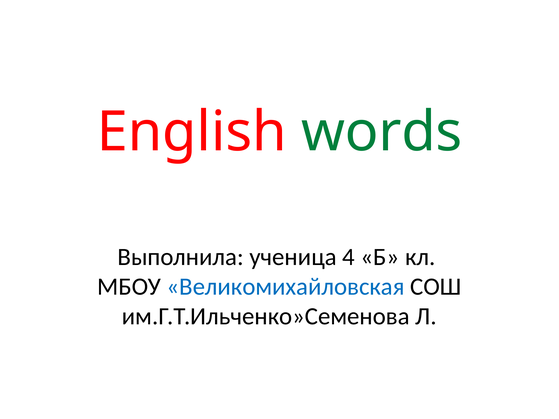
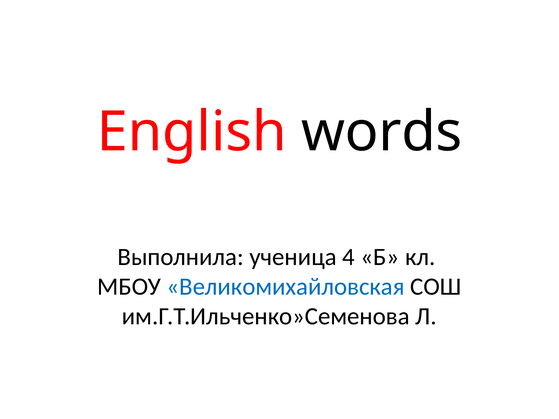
words colour: green -> black
